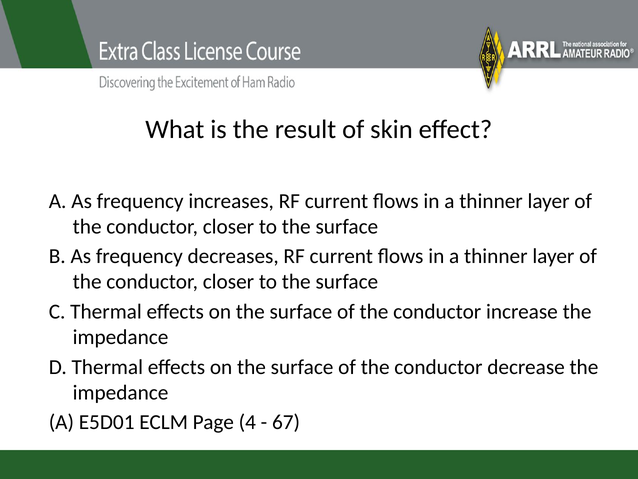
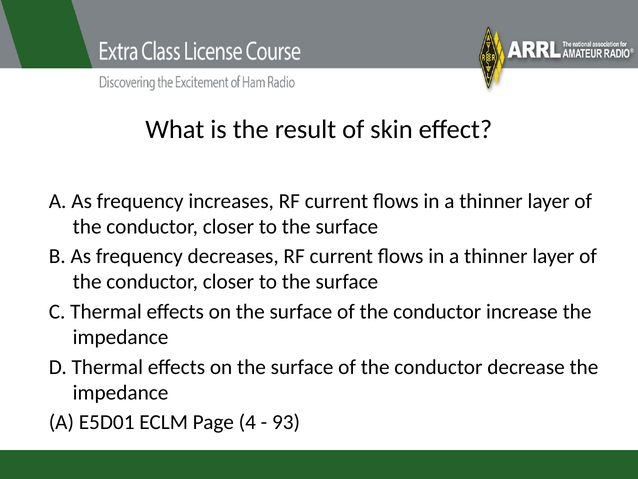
67: 67 -> 93
